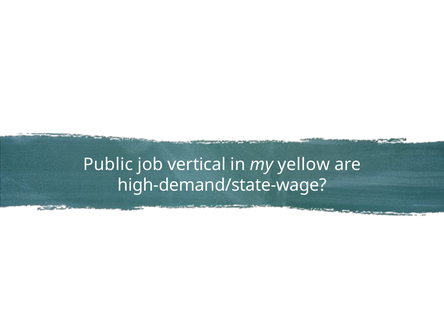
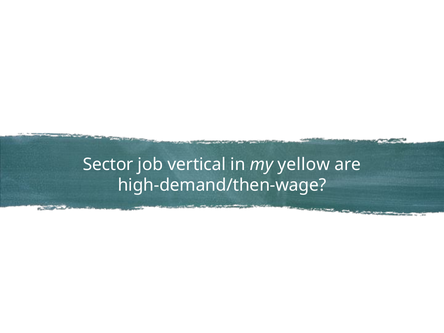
Public: Public -> Sector
high-demand/state-wage: high-demand/state-wage -> high-demand/then-wage
